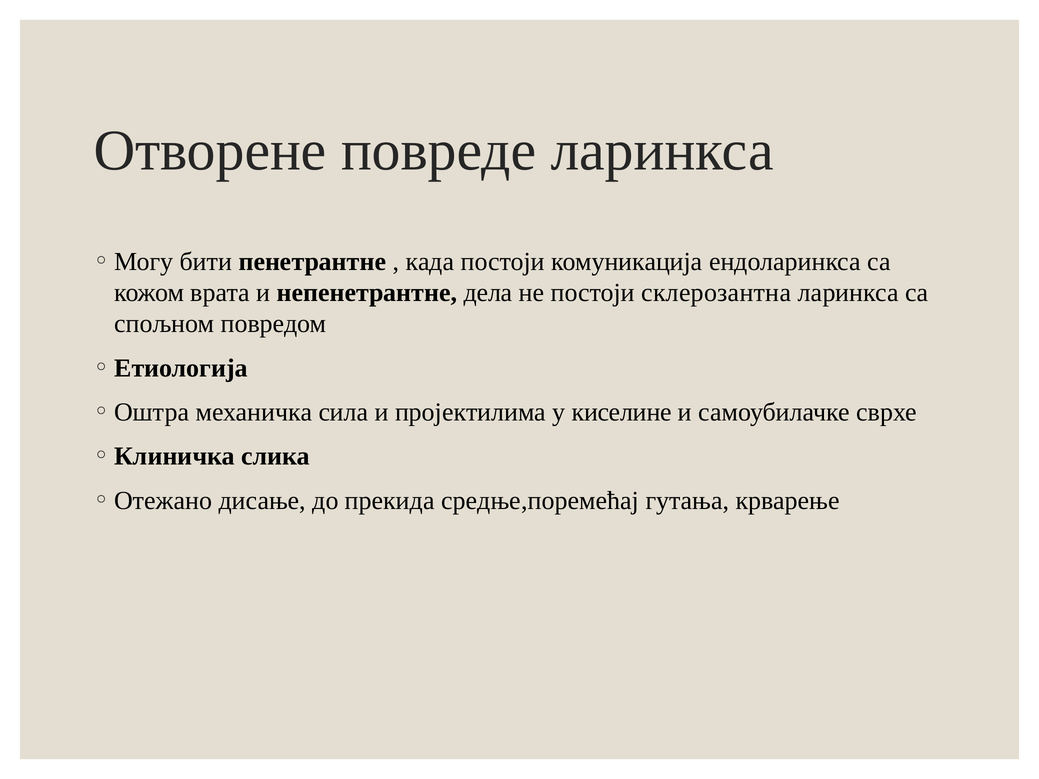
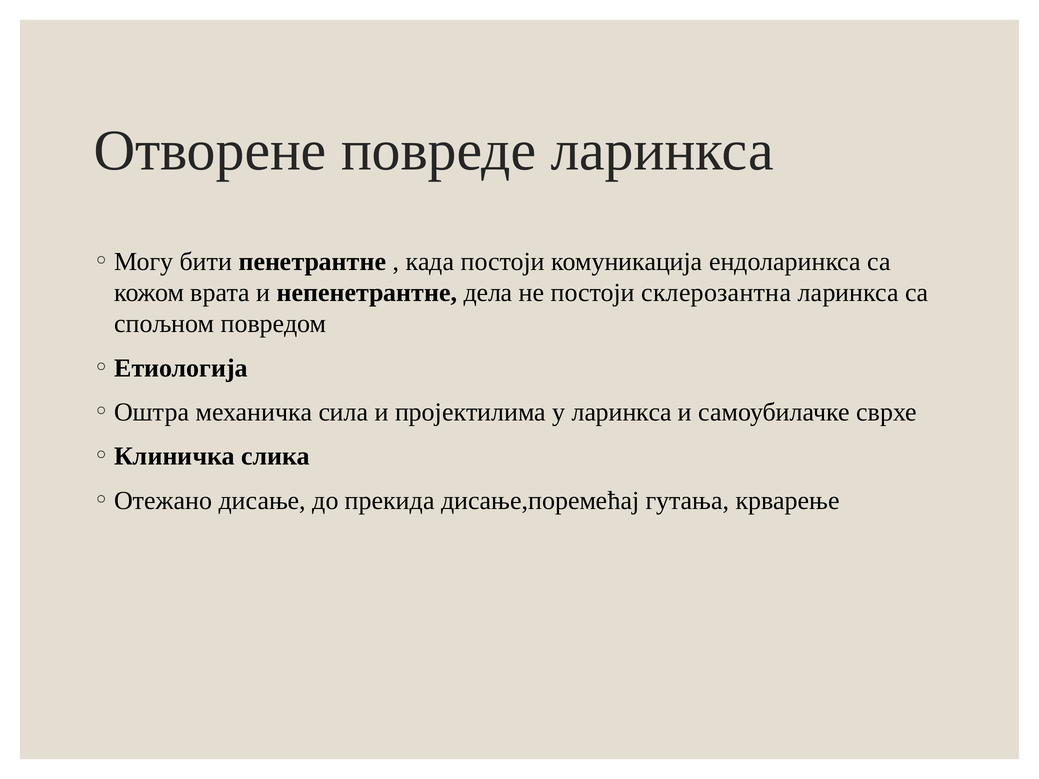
у киселине: киселине -> ларинкса
средње,поремећај: средње,поремећај -> дисање,поремећај
